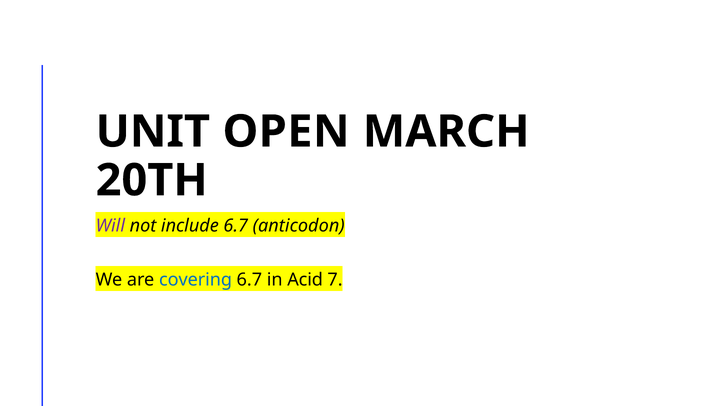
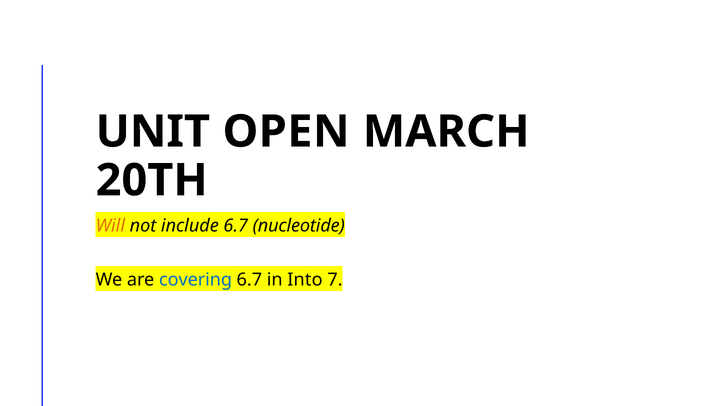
Will colour: purple -> orange
anticodon: anticodon -> nucleotide
Acid: Acid -> Into
